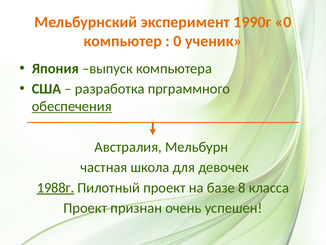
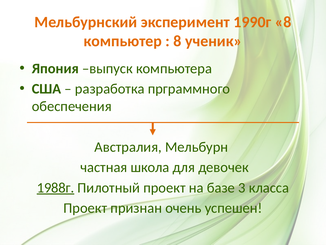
1990г 0: 0 -> 8
0 at (177, 41): 0 -> 8
обеспечения underline: present -> none
8: 8 -> 3
